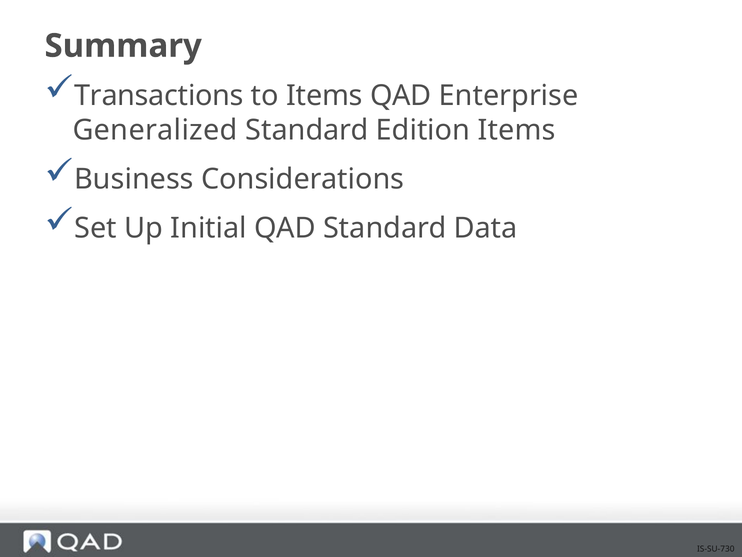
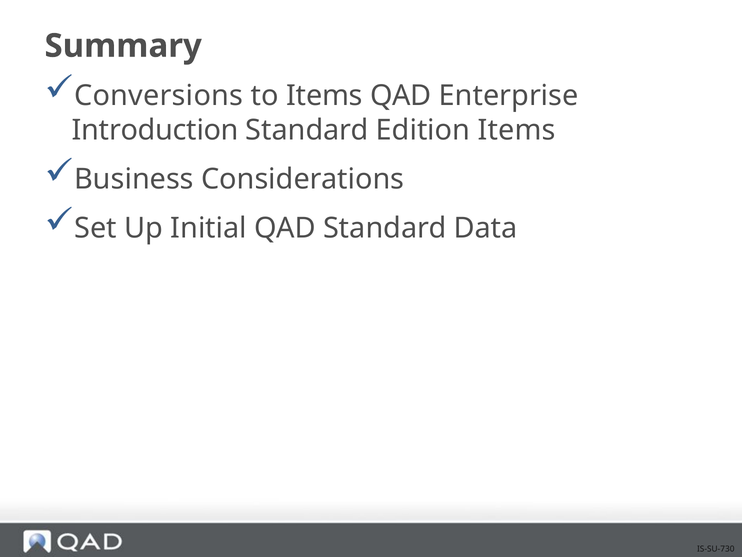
Transactions: Transactions -> Conversions
Generalized: Generalized -> Introduction
